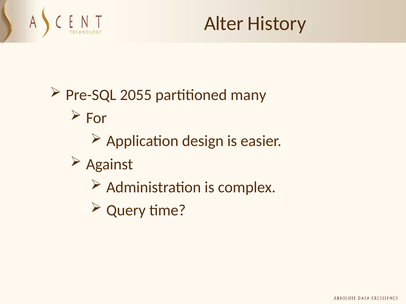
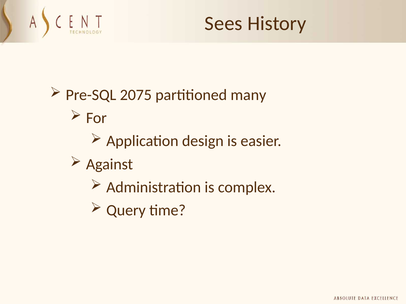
Alter: Alter -> Sees
2055: 2055 -> 2075
